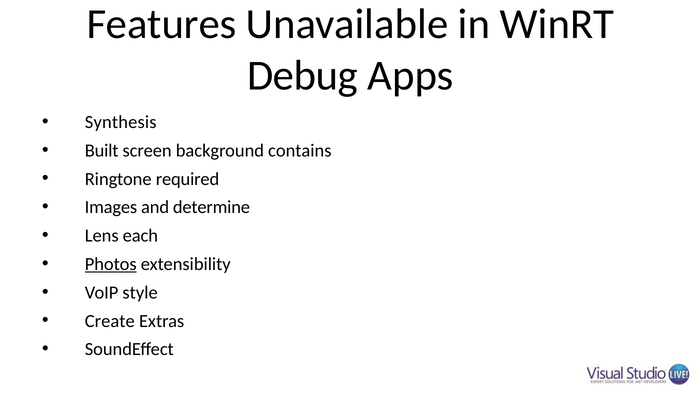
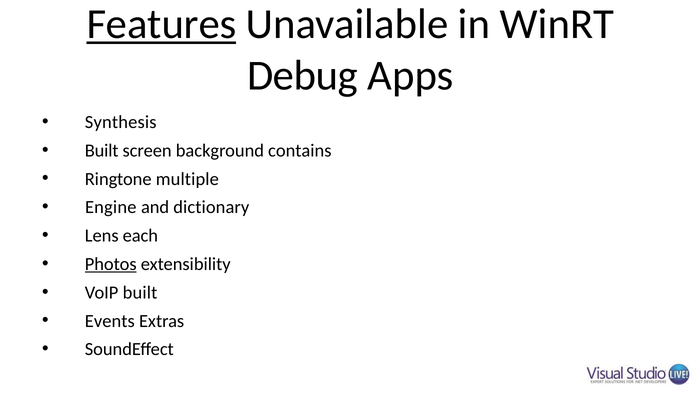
Features underline: none -> present
required: required -> multiple
Images: Images -> Engine
determine: determine -> dictionary
VoIP style: style -> built
Create: Create -> Events
